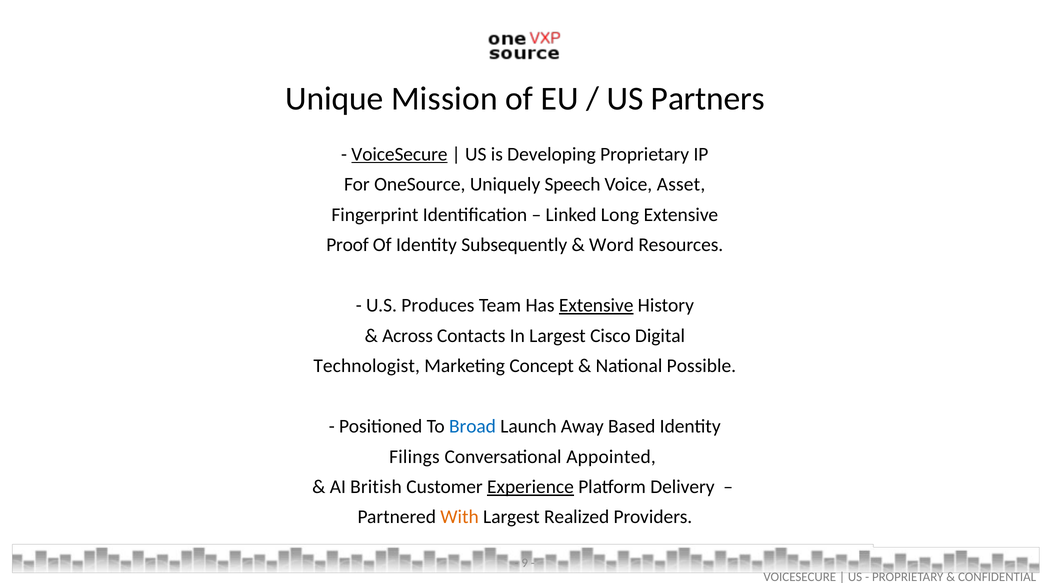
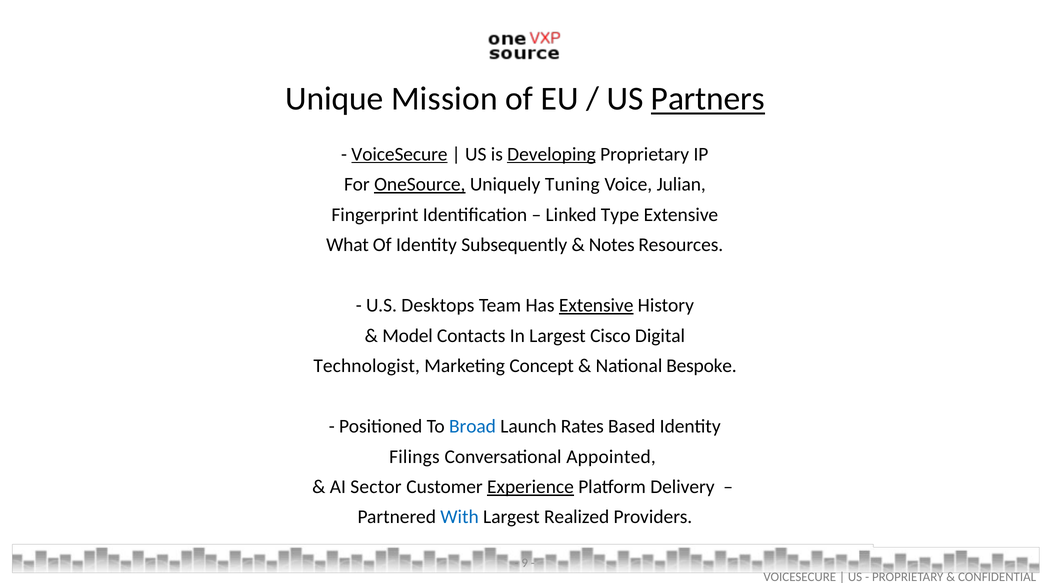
Partners underline: none -> present
Developing underline: none -> present
OneSource underline: none -> present
Speech: Speech -> Tuning
Asset: Asset -> Julian
Long: Long -> Type
Proof: Proof -> What
Word: Word -> Notes
Produces: Produces -> Desktops
Across: Across -> Model
Possible: Possible -> Bespoke
Away: Away -> Rates
British: British -> Sector
With colour: orange -> blue
